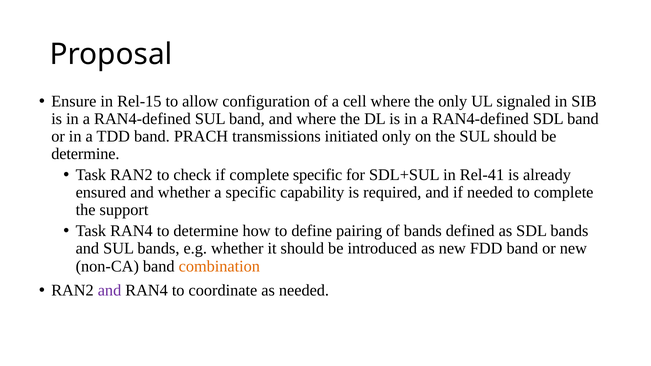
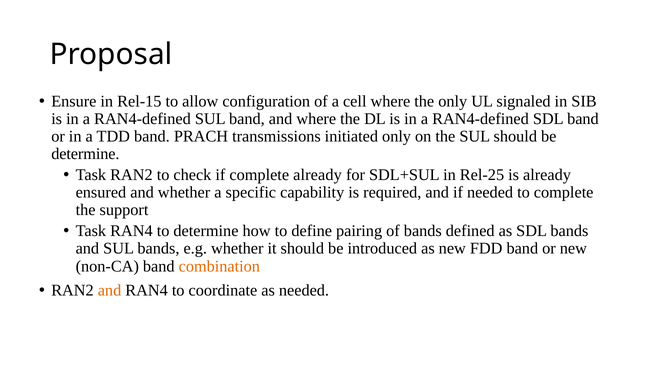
complete specific: specific -> already
Rel-41: Rel-41 -> Rel-25
and at (110, 291) colour: purple -> orange
